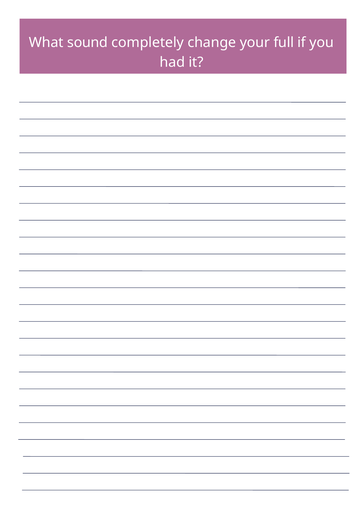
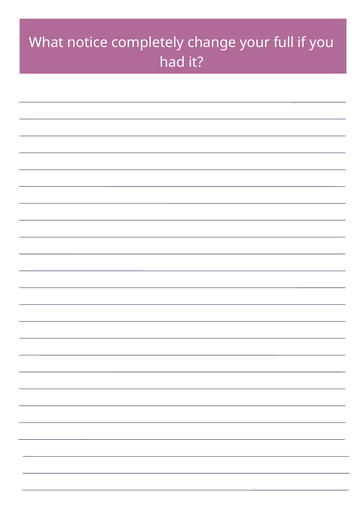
sound: sound -> notice
